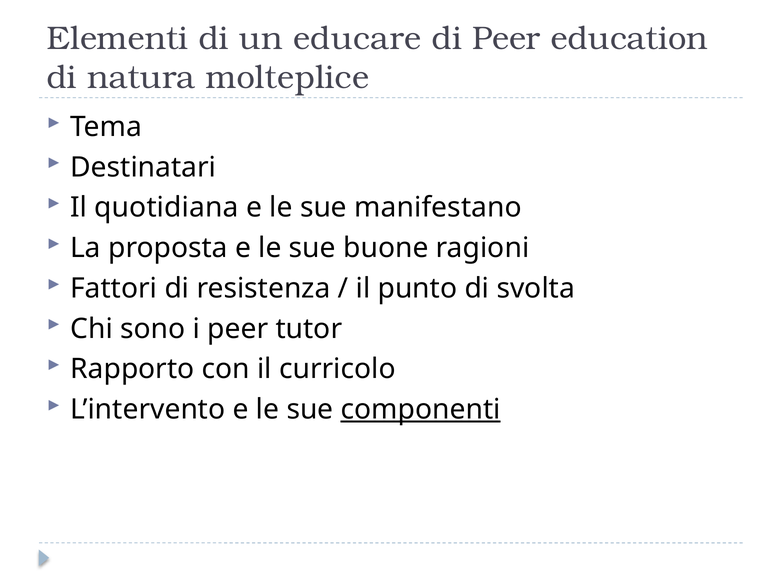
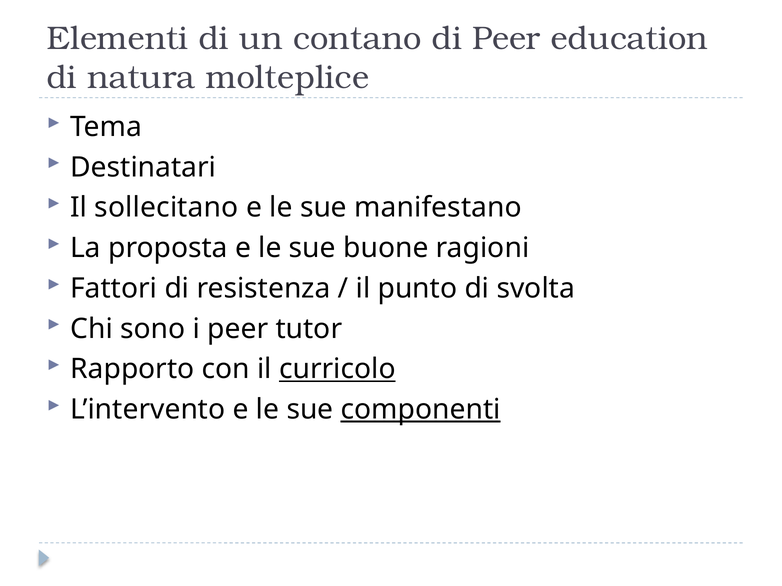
educare: educare -> contano
quotidiana: quotidiana -> sollecitano
curricolo underline: none -> present
